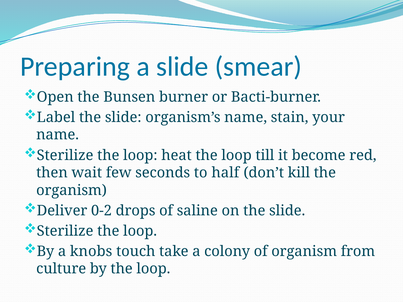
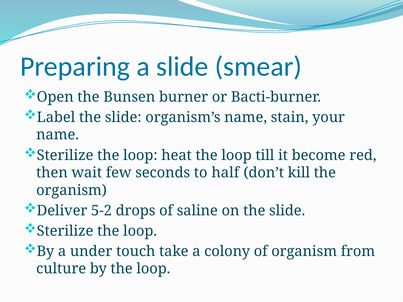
0-2: 0-2 -> 5-2
knobs: knobs -> under
